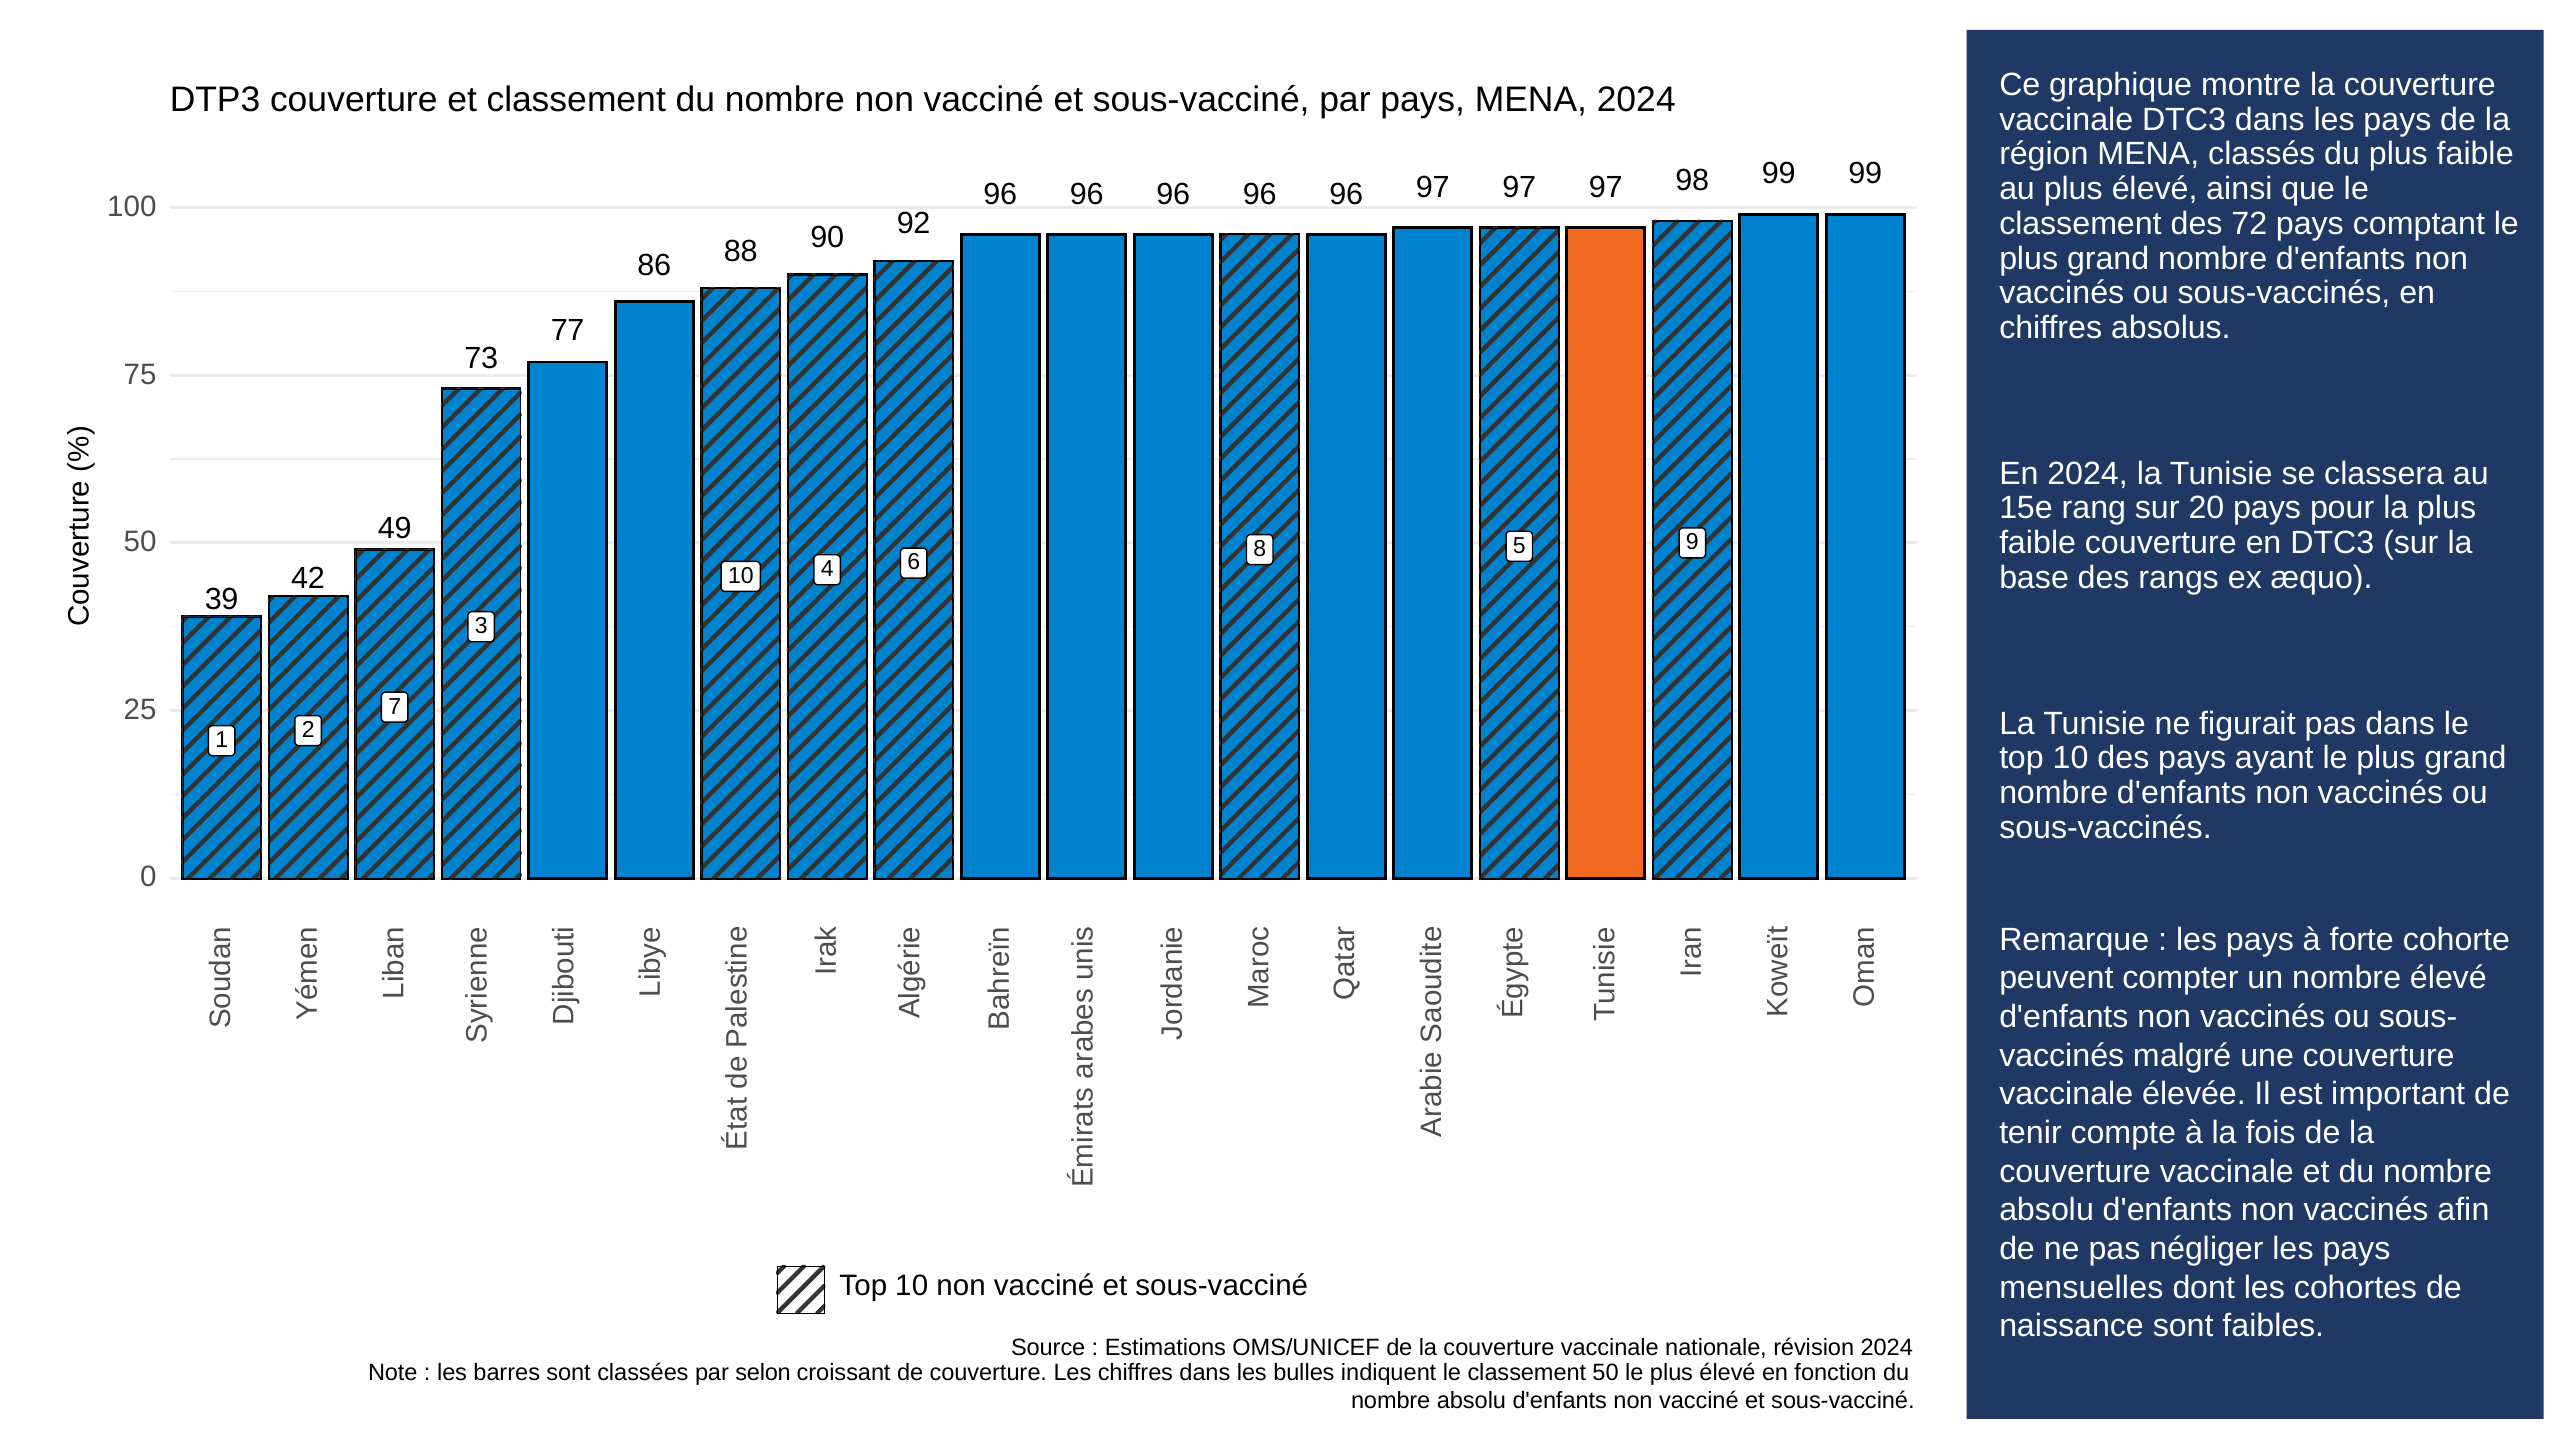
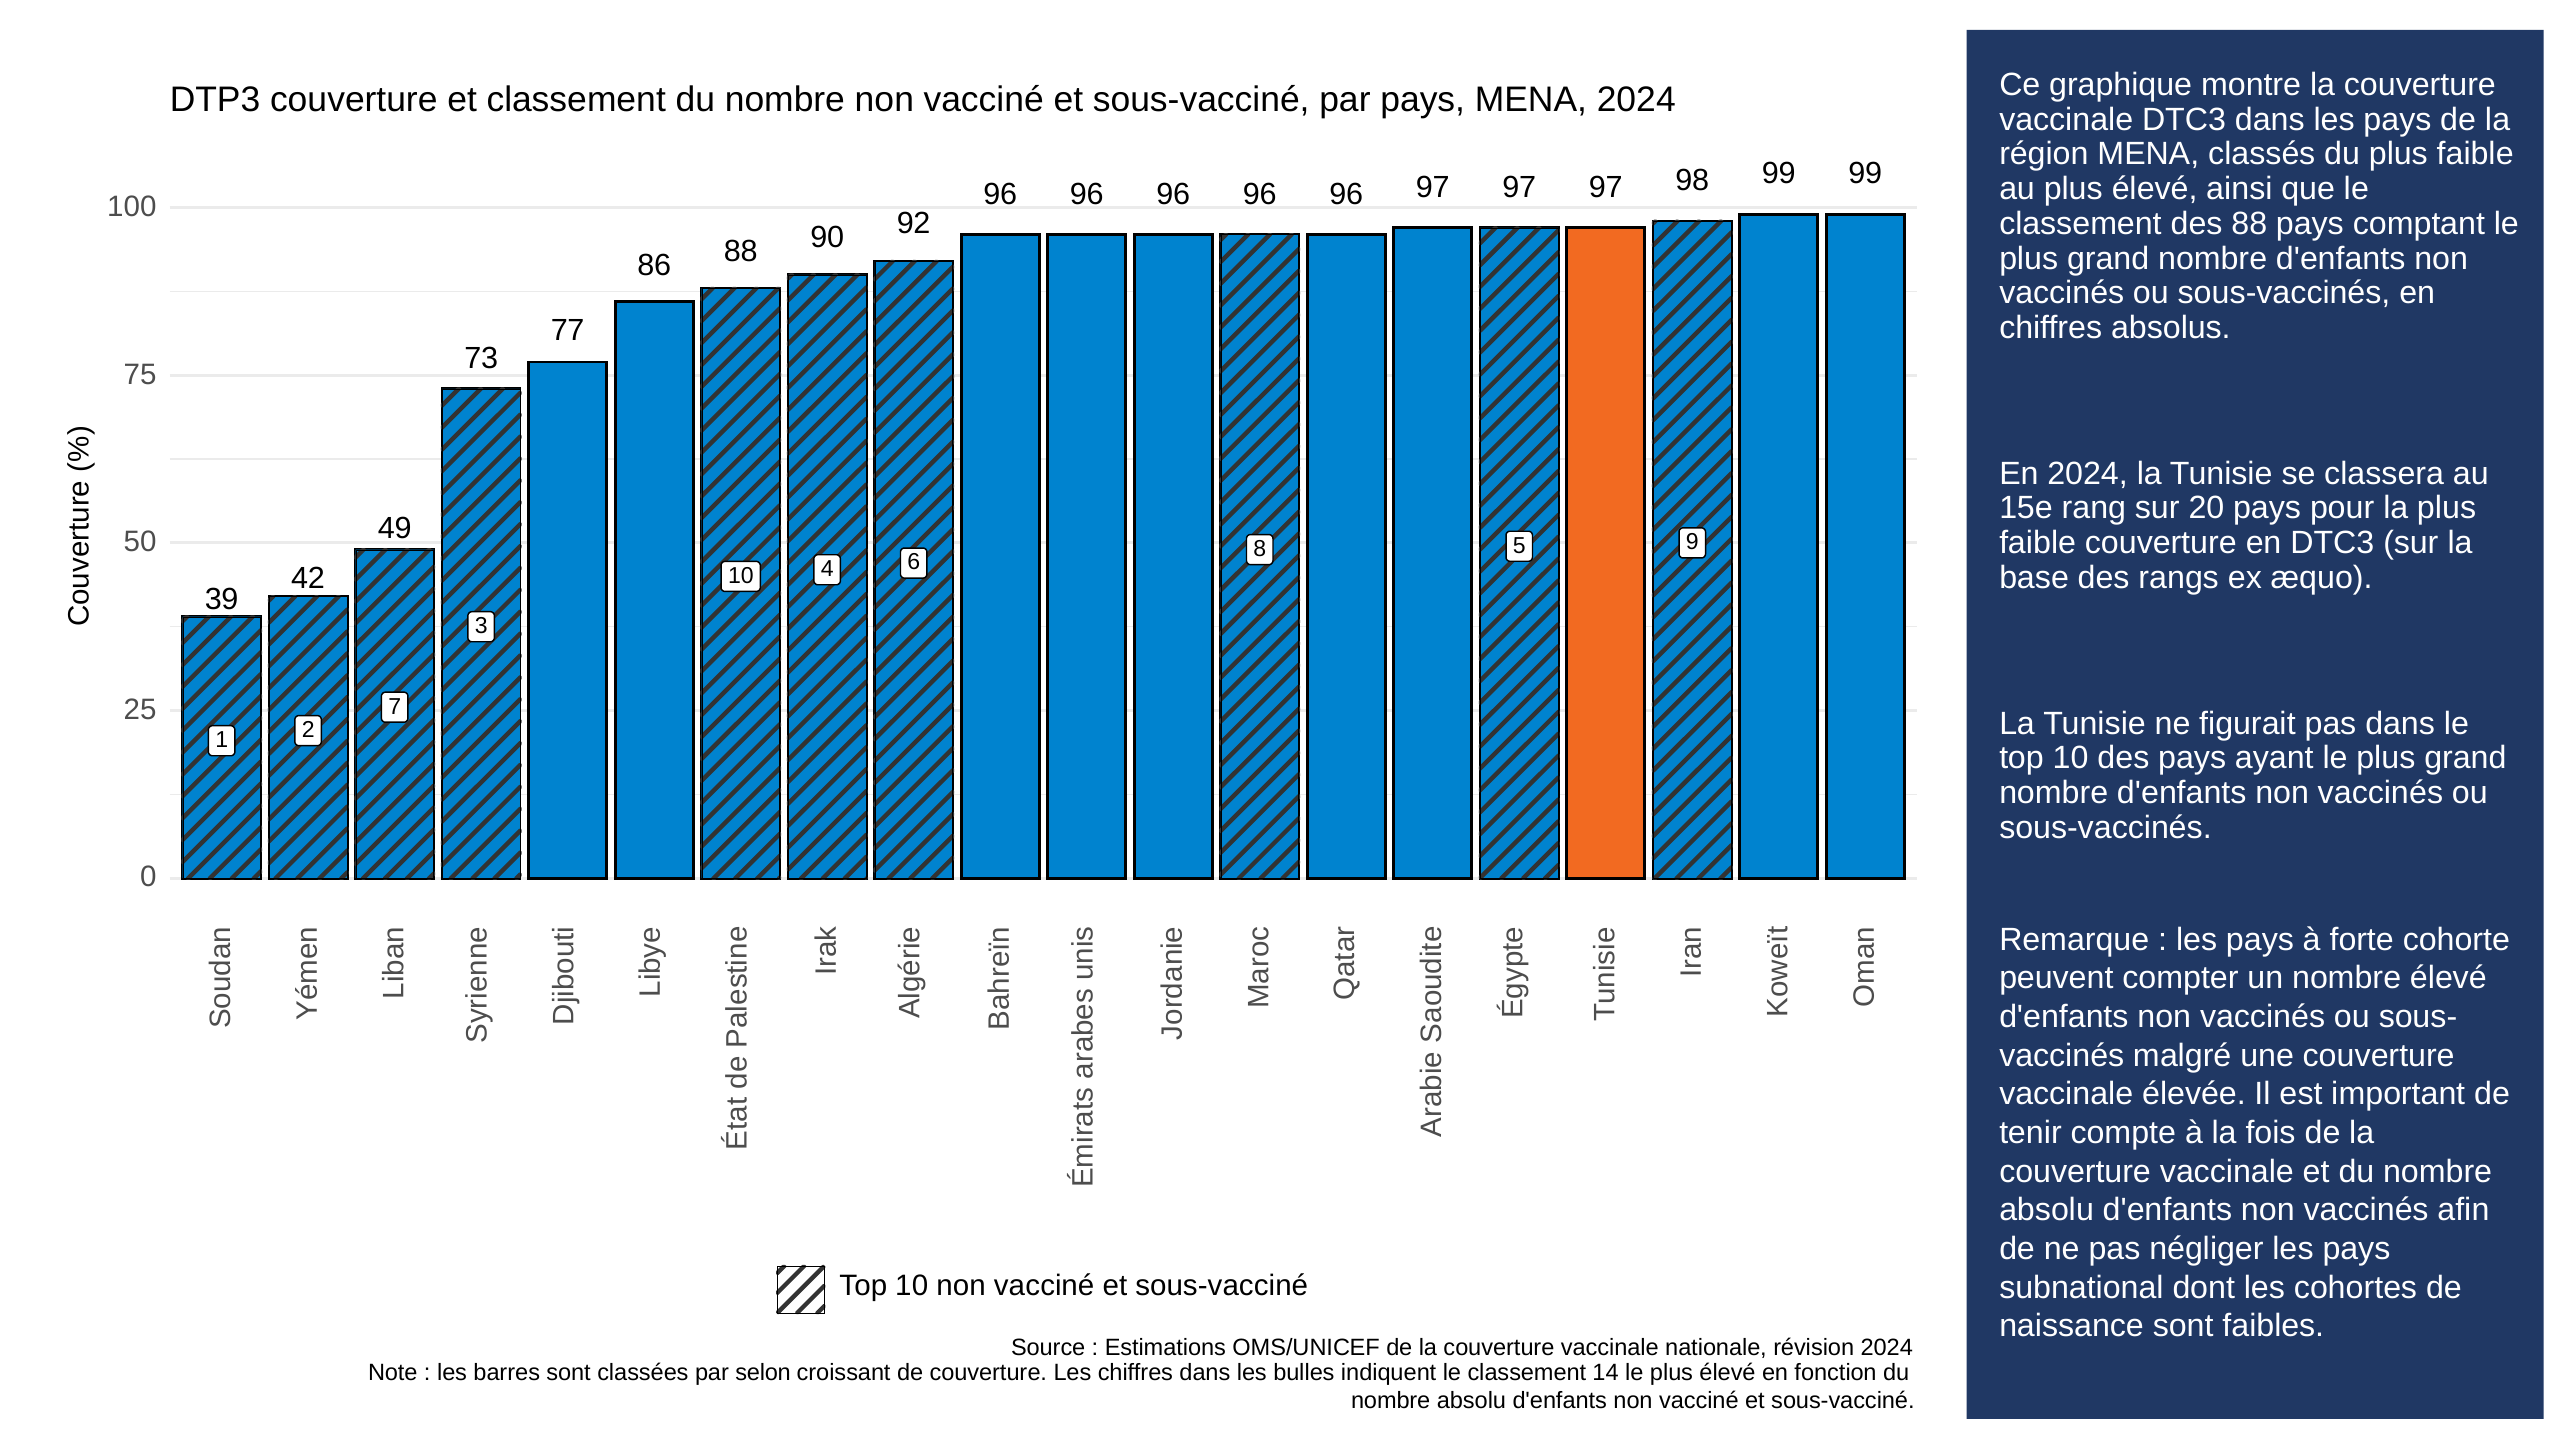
des 72: 72 -> 88
mensuelles: mensuelles -> subnational
classement 50: 50 -> 14
